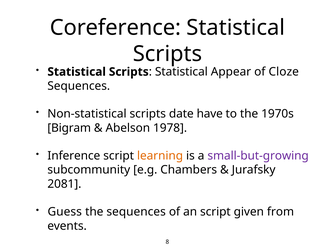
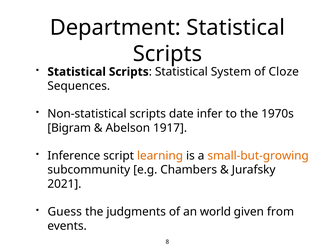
Coreference: Coreference -> Department
Appear: Appear -> System
have: have -> infer
1978: 1978 -> 1917
small-but-growing colour: purple -> orange
2081: 2081 -> 2021
the sequences: sequences -> judgments
an script: script -> world
